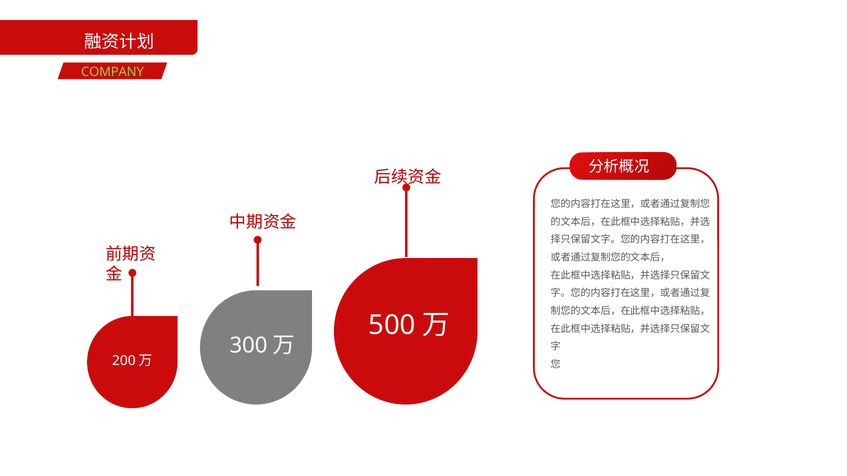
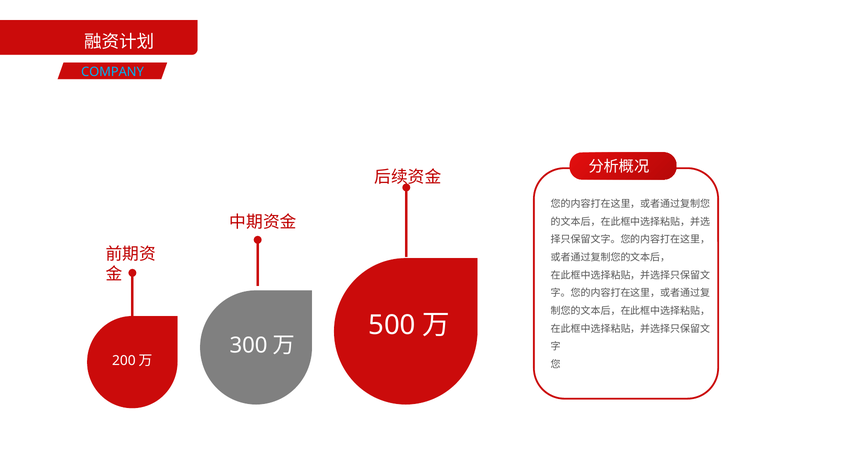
COMPANY colour: light green -> light blue
